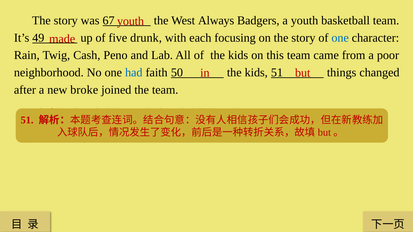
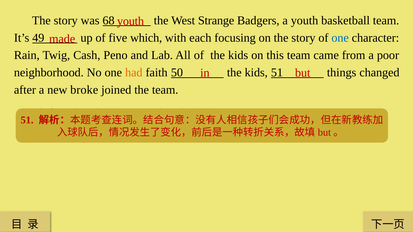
67: 67 -> 68
Always: Always -> Strange
drunk: drunk -> which
had colour: blue -> orange
